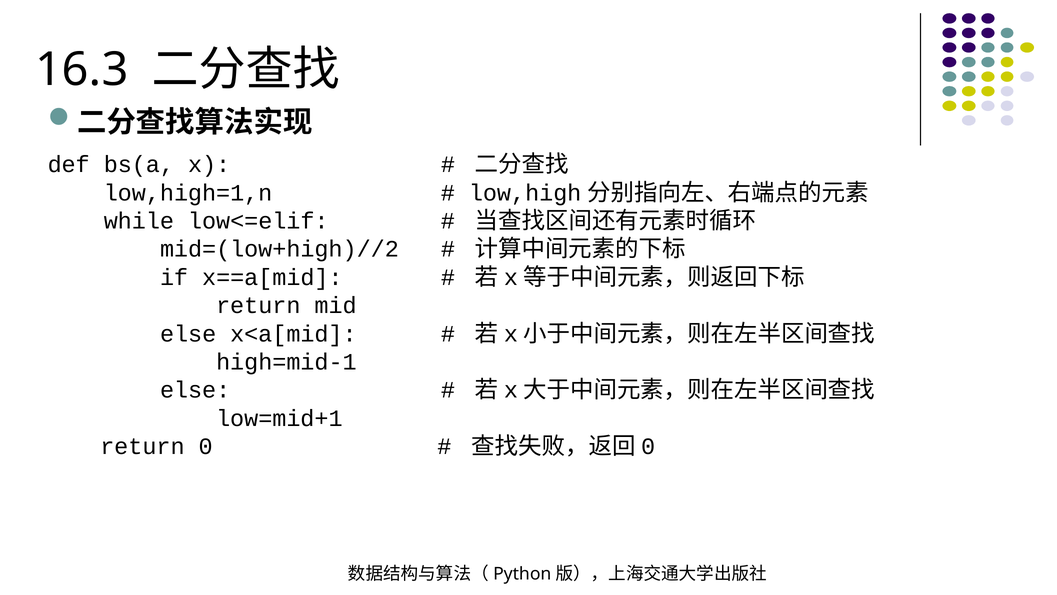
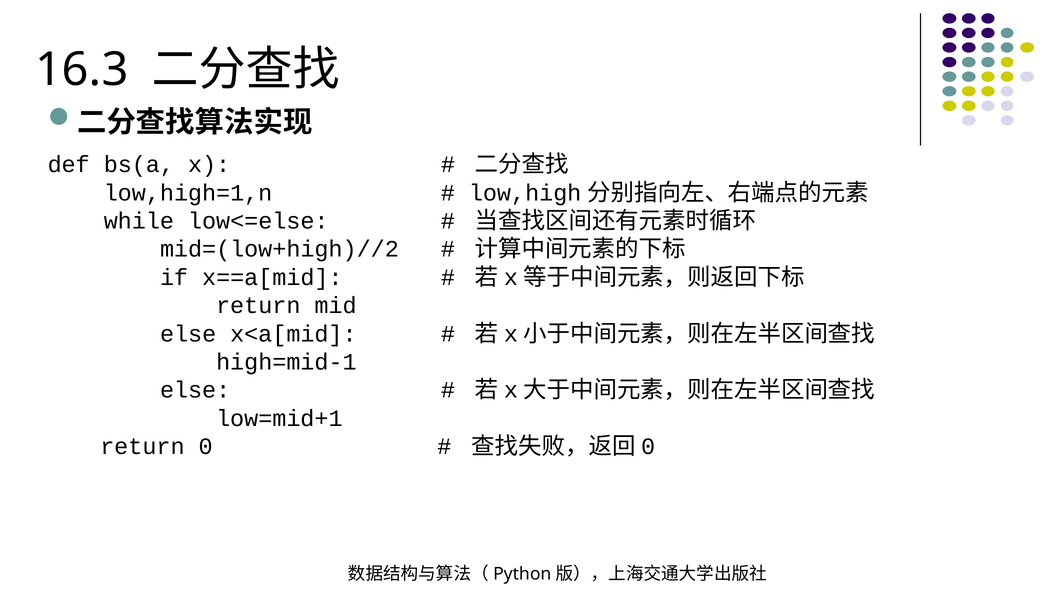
low<=elif: low<=elif -> low<=else
